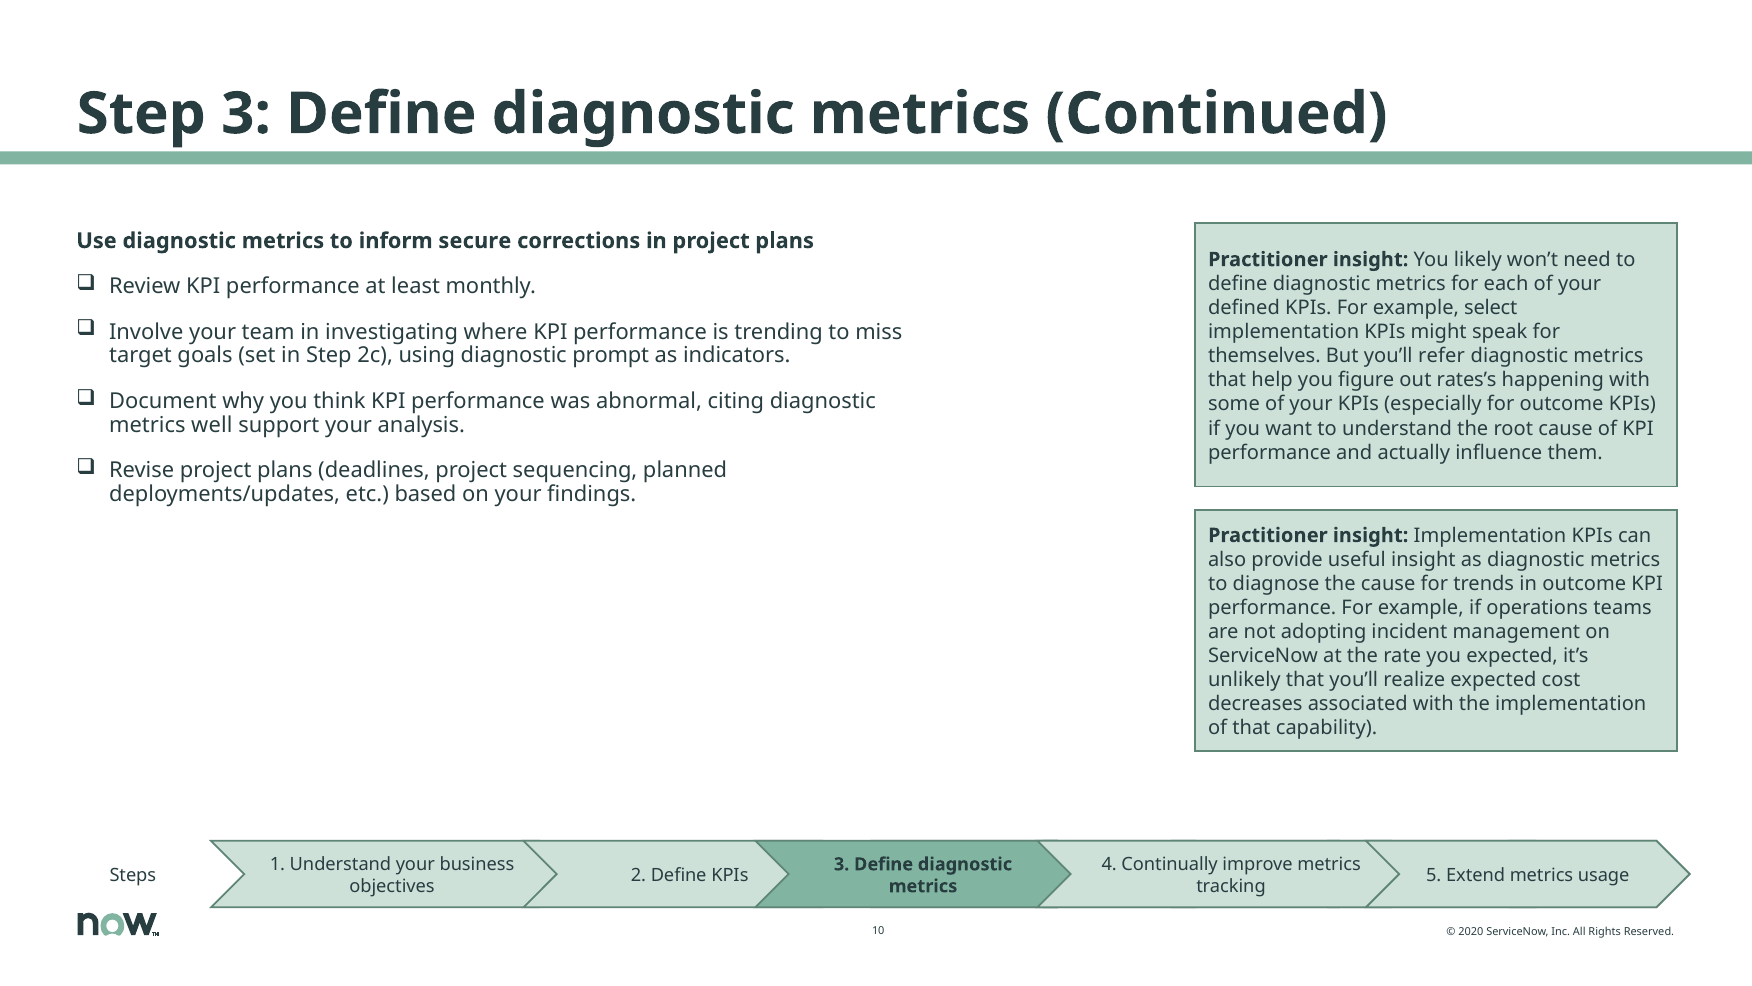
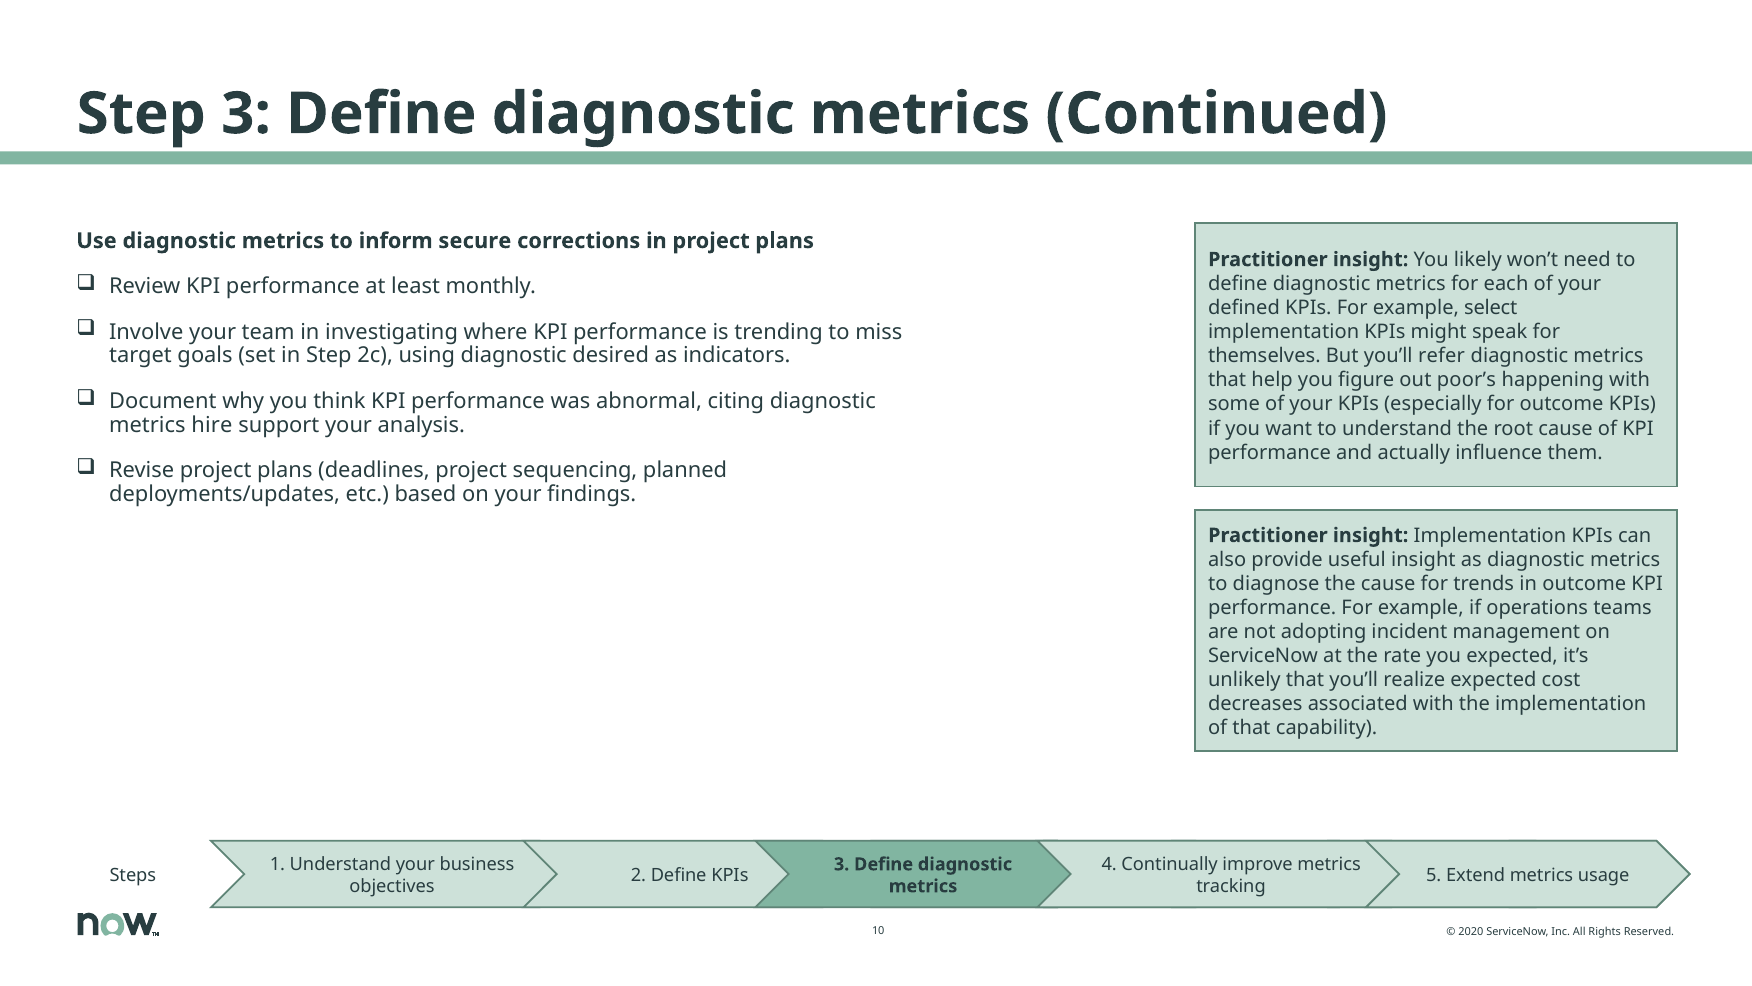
prompt: prompt -> desired
rates’s: rates’s -> poor’s
well: well -> hire
